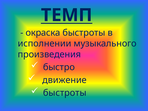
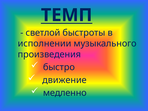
окраска: окраска -> светлой
быстроты at (65, 93): быстроты -> медленно
